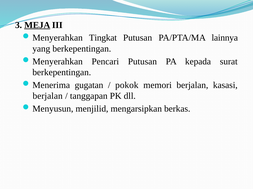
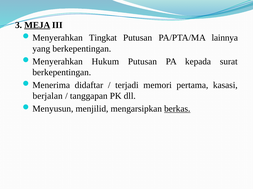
Pencari: Pencari -> Hukum
gugatan: gugatan -> didaftar
pokok: pokok -> terjadi
memori berjalan: berjalan -> pertama
berkas underline: none -> present
